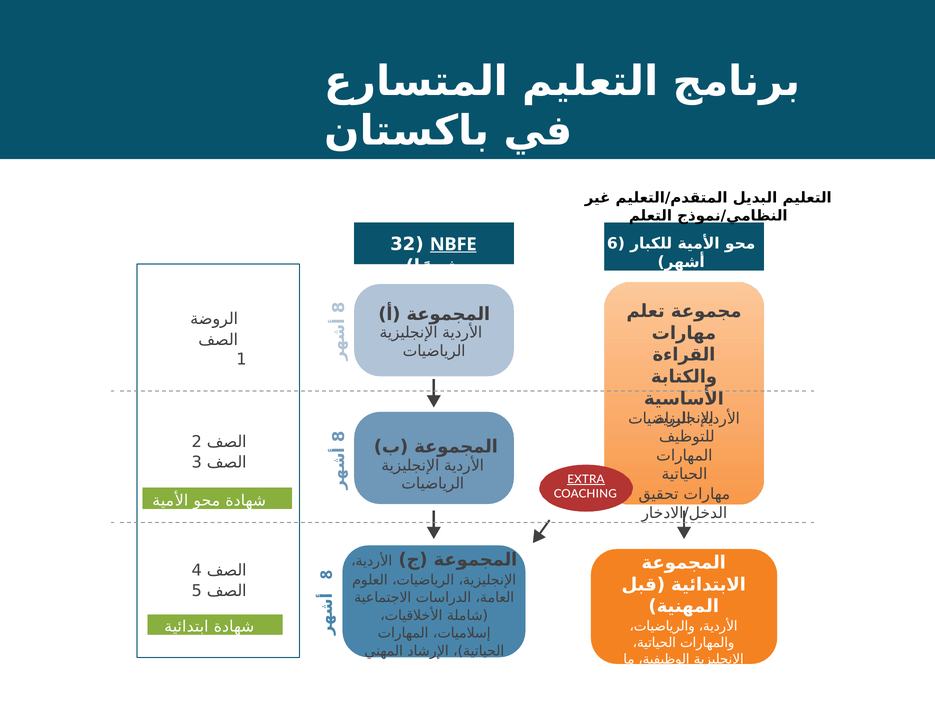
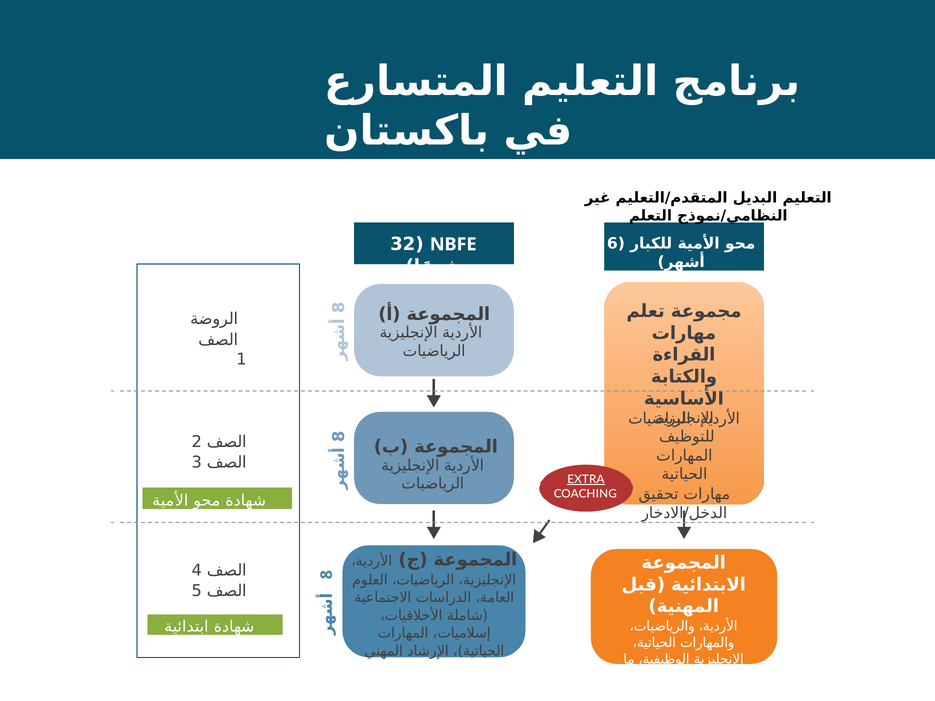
NBFE underline: present -> none
